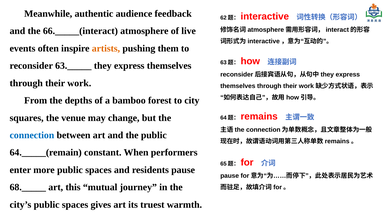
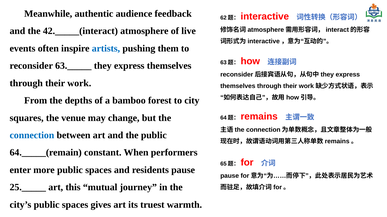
66._____(interact: 66._____(interact -> 42._____(interact
artists colour: orange -> blue
68._____: 68._____ -> 25._____
